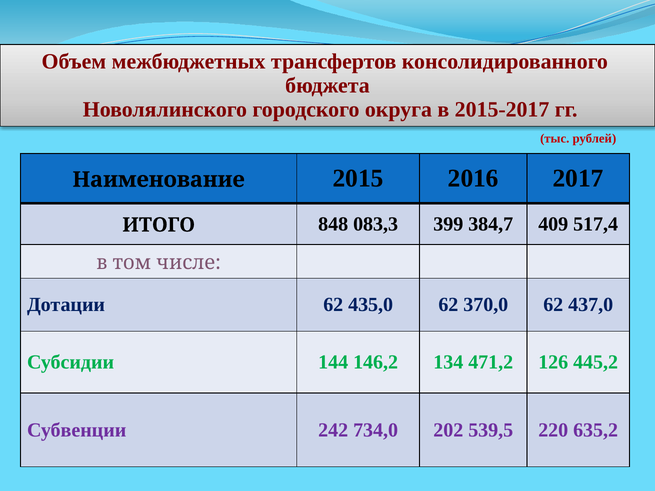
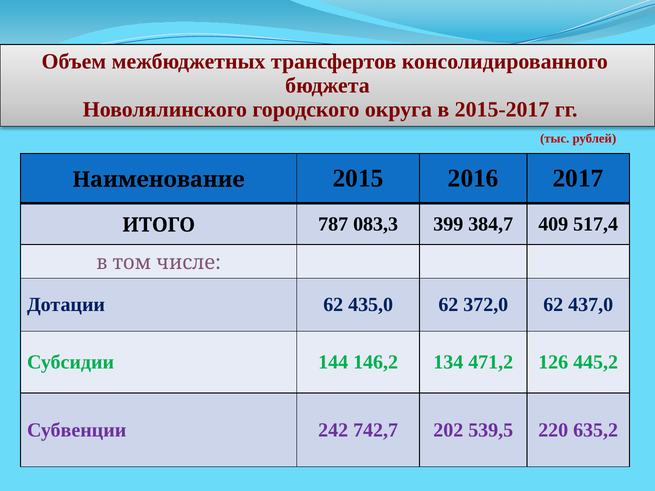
848: 848 -> 787
370,0: 370,0 -> 372,0
734,0: 734,0 -> 742,7
